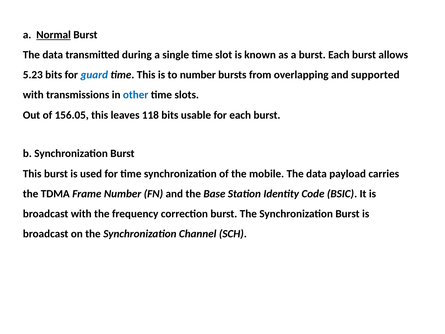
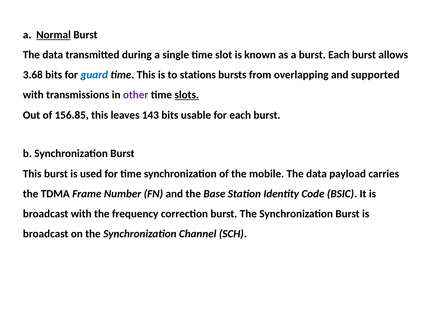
5.23: 5.23 -> 3.68
to number: number -> stations
other colour: blue -> purple
slots underline: none -> present
156.05: 156.05 -> 156.85
118: 118 -> 143
